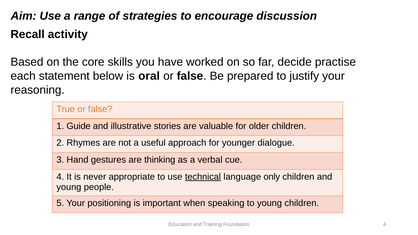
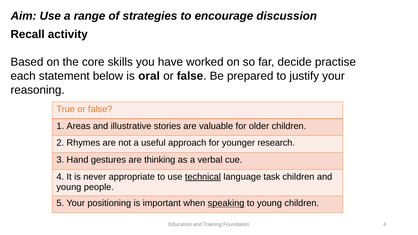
Guide: Guide -> Areas
dialogue: dialogue -> research
only: only -> task
speaking underline: none -> present
